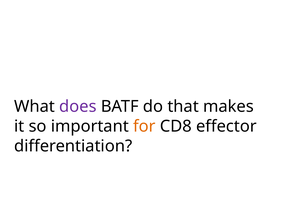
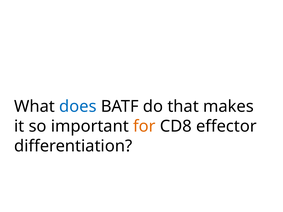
does colour: purple -> blue
